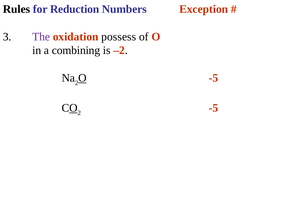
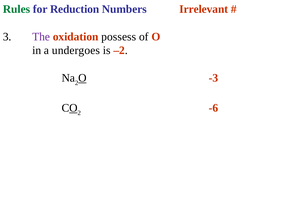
Rules colour: black -> green
Exception: Exception -> Irrelevant
combining: combining -> undergoes
O -5: -5 -> -3
-5 at (213, 108): -5 -> -6
